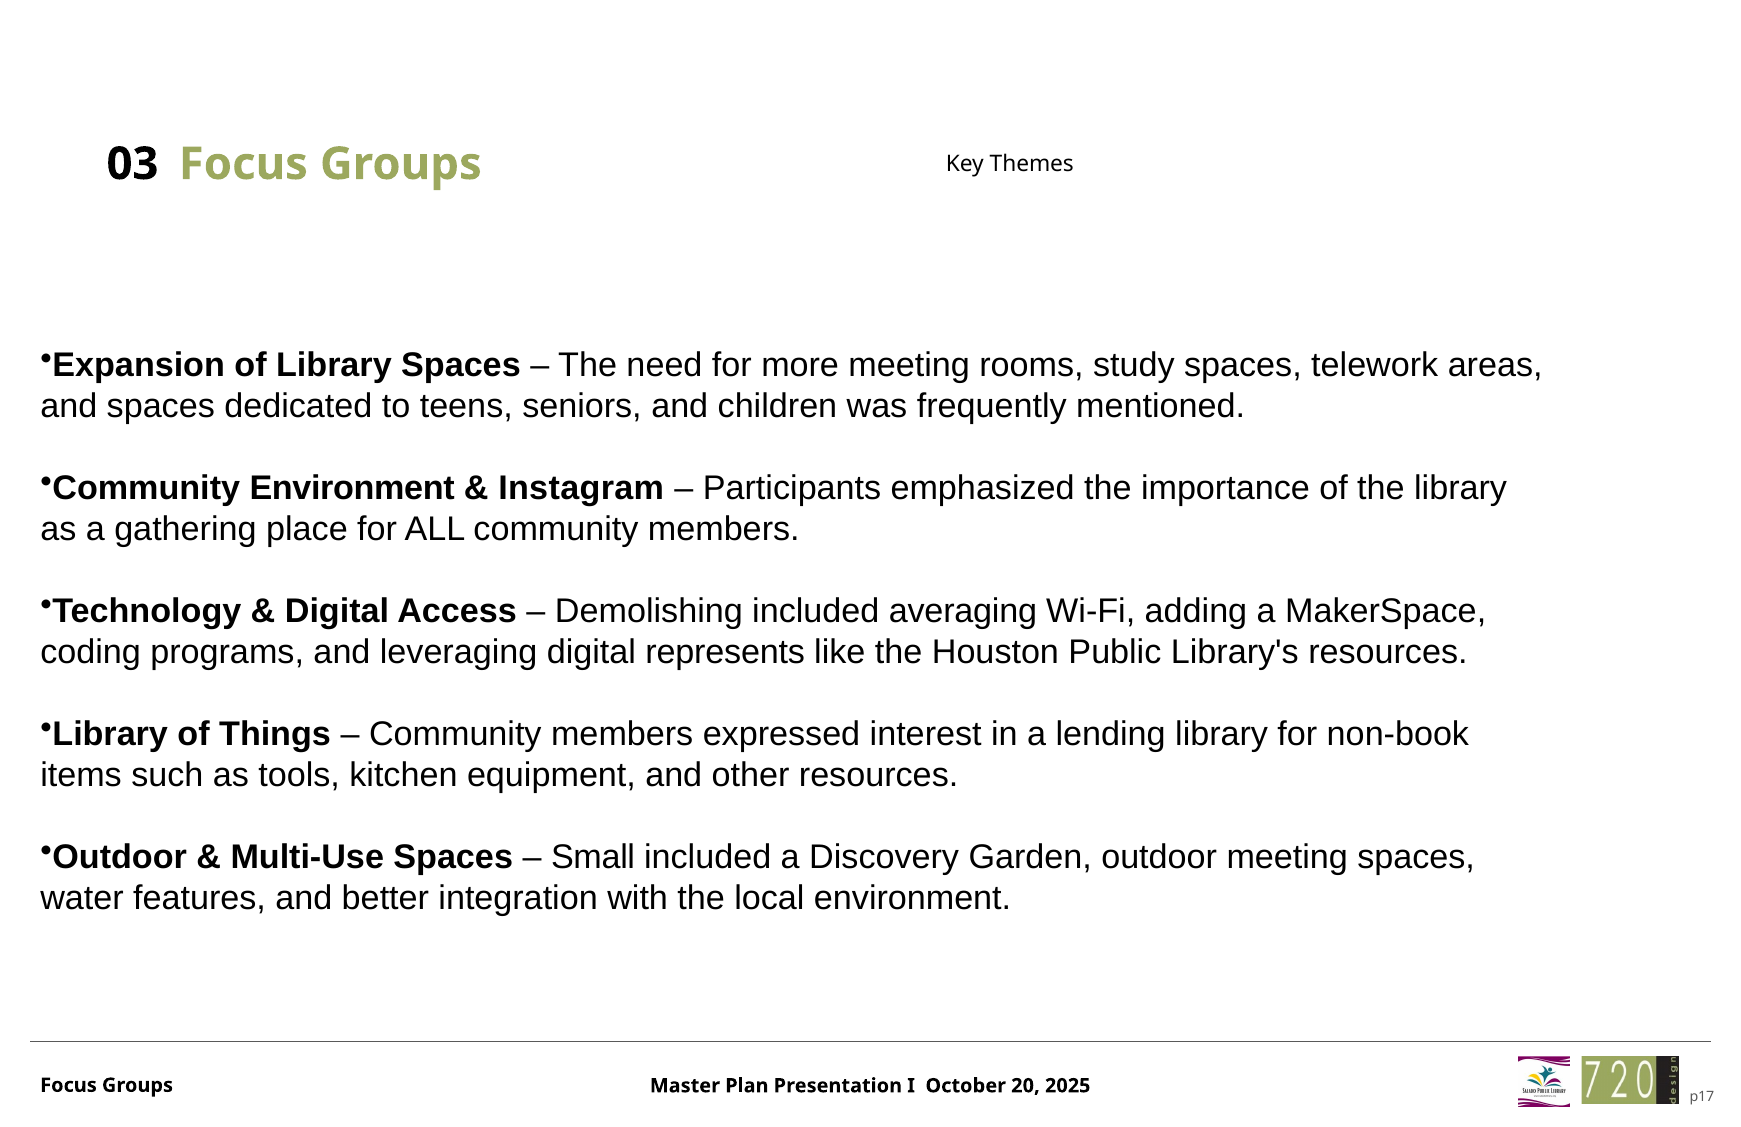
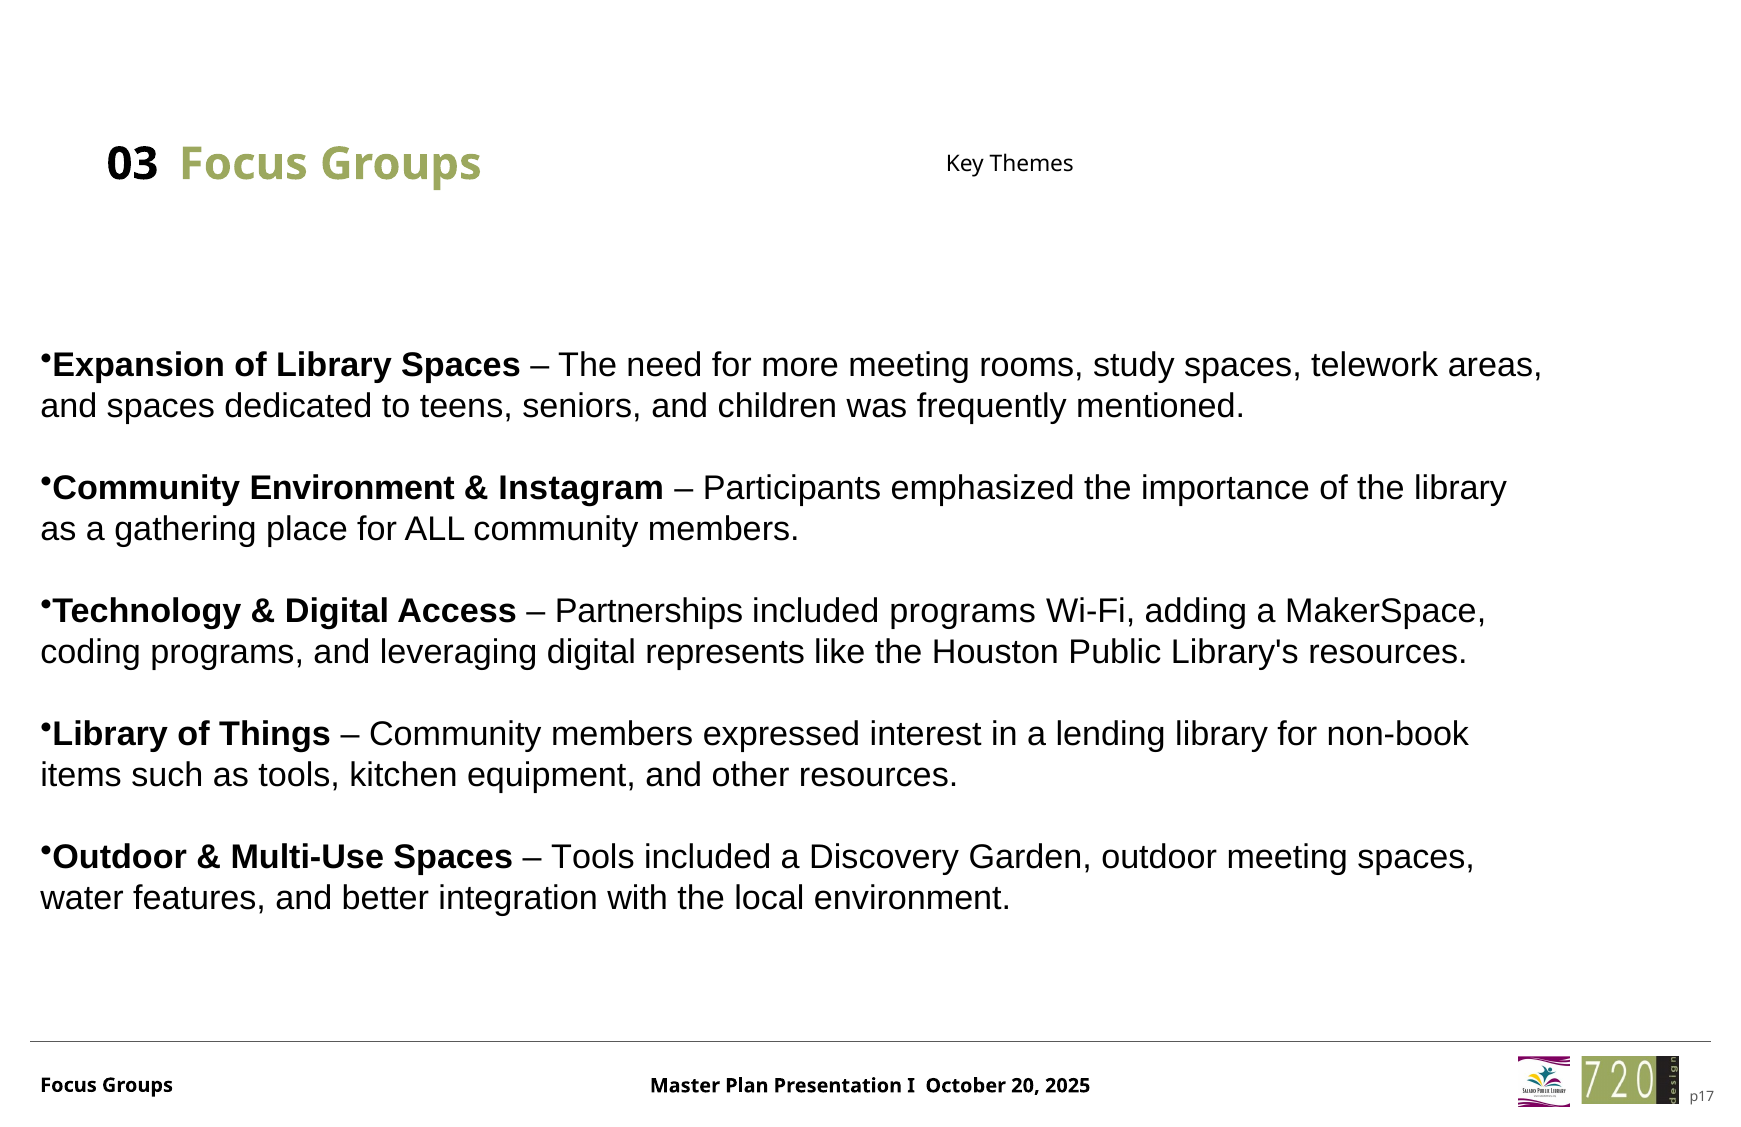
Demolishing: Demolishing -> Partnerships
included averaging: averaging -> programs
Small at (593, 857): Small -> Tools
